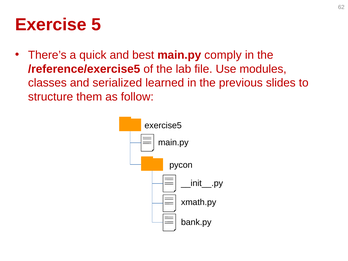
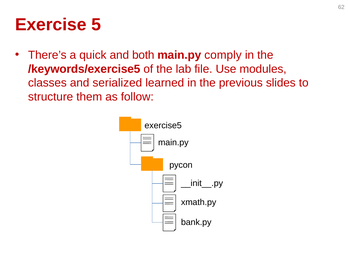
best: best -> both
/reference/exercise5: /reference/exercise5 -> /keywords/exercise5
